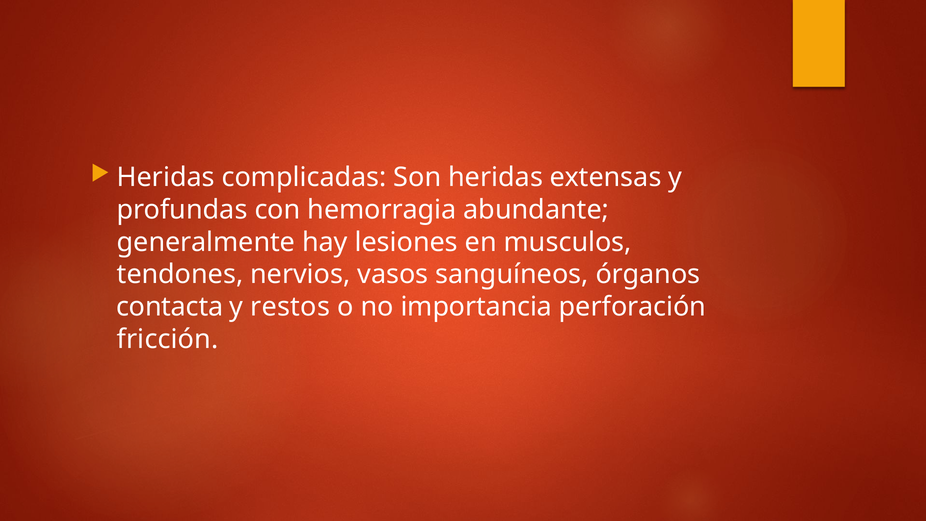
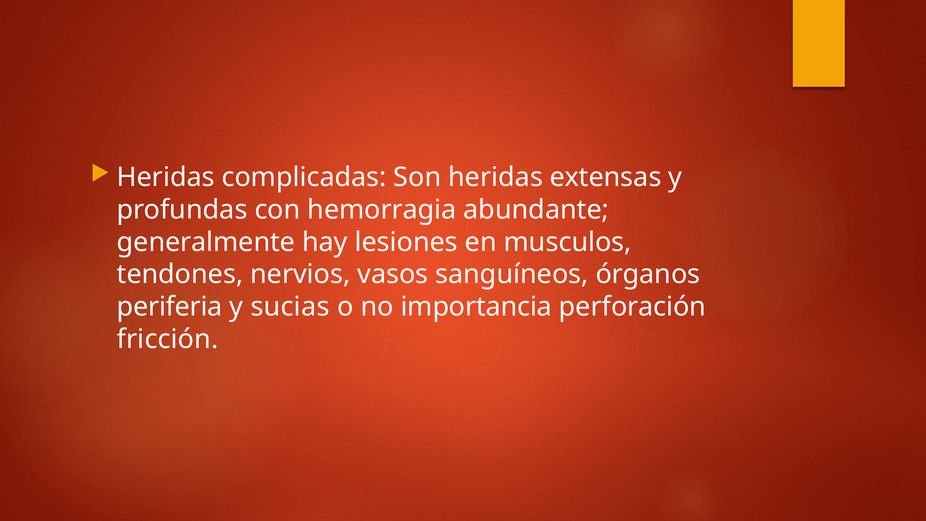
contacta: contacta -> periferia
restos: restos -> sucias
